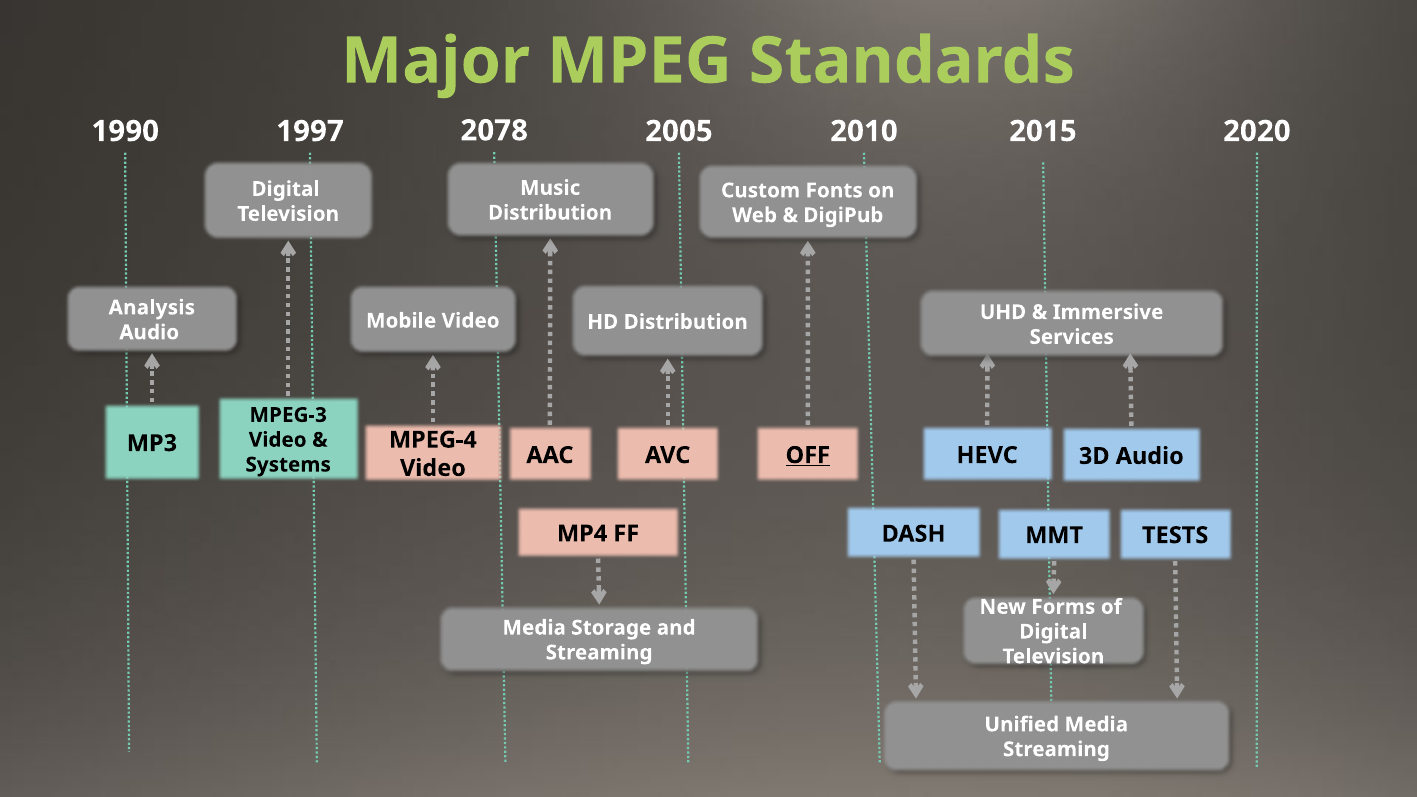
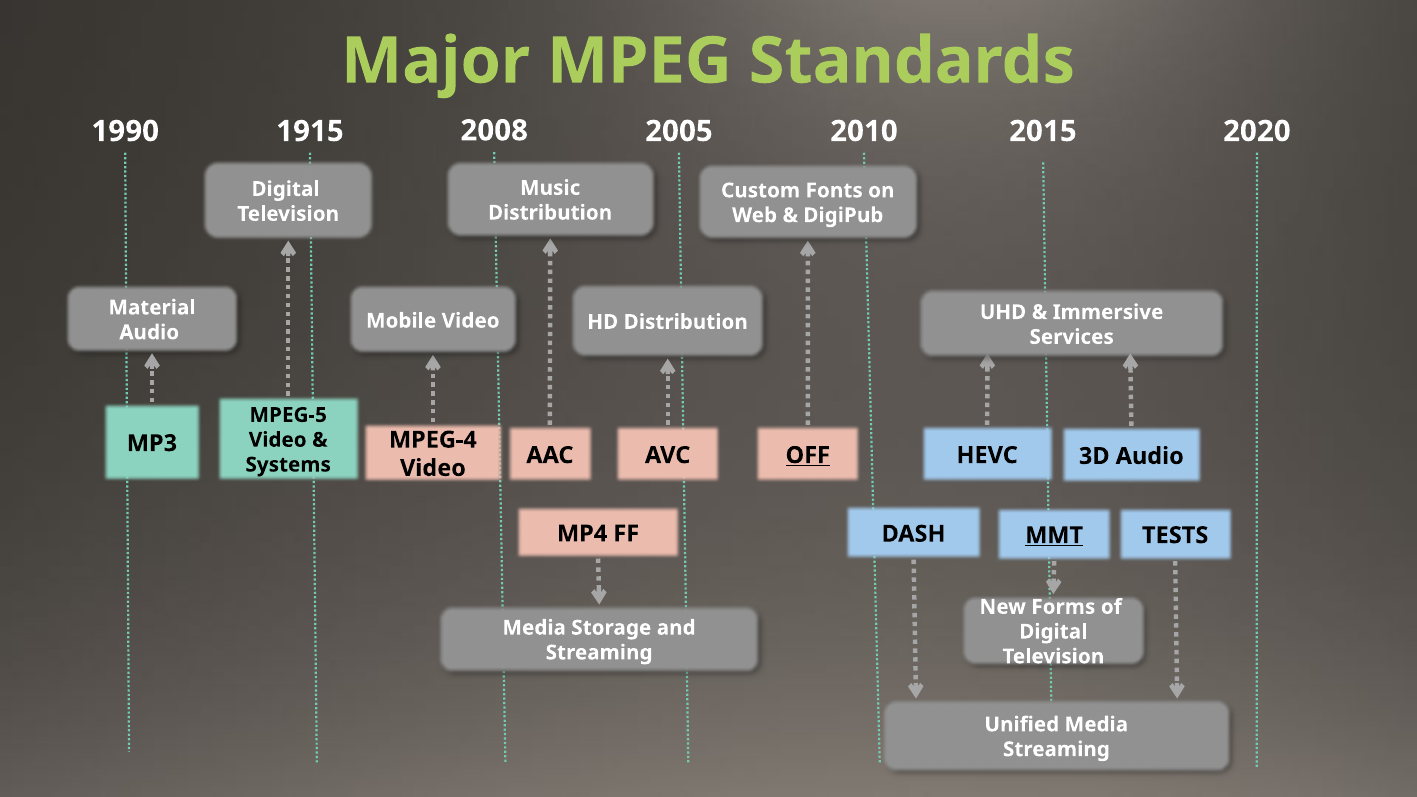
1997: 1997 -> 1915
2078: 2078 -> 2008
Analysis: Analysis -> Material
MPEG-3: MPEG-3 -> MPEG-5
MMT underline: none -> present
